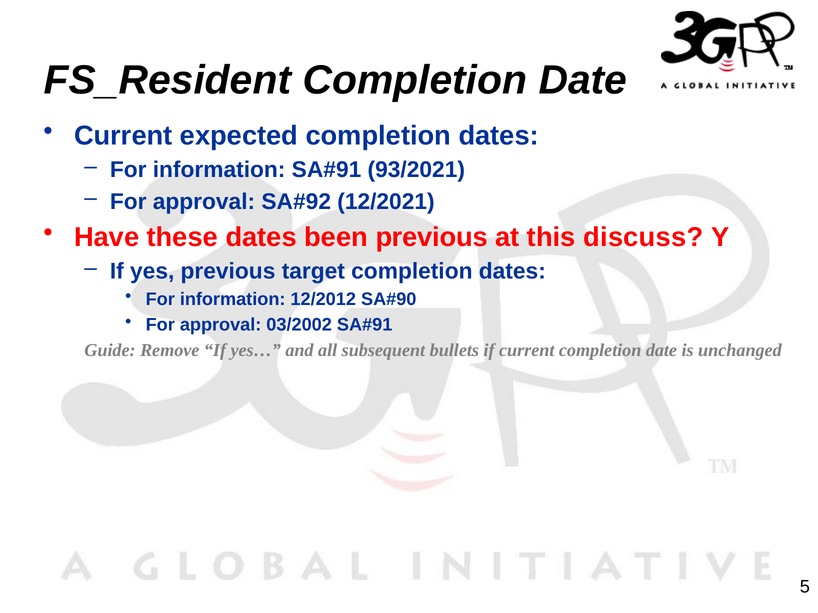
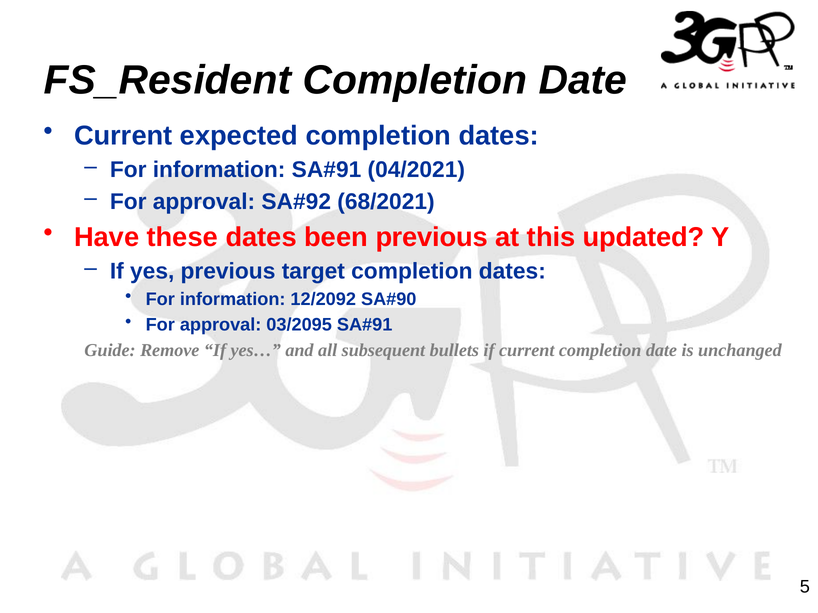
93/2021: 93/2021 -> 04/2021
12/2021: 12/2021 -> 68/2021
discuss: discuss -> updated
12/2012: 12/2012 -> 12/2092
03/2002: 03/2002 -> 03/2095
